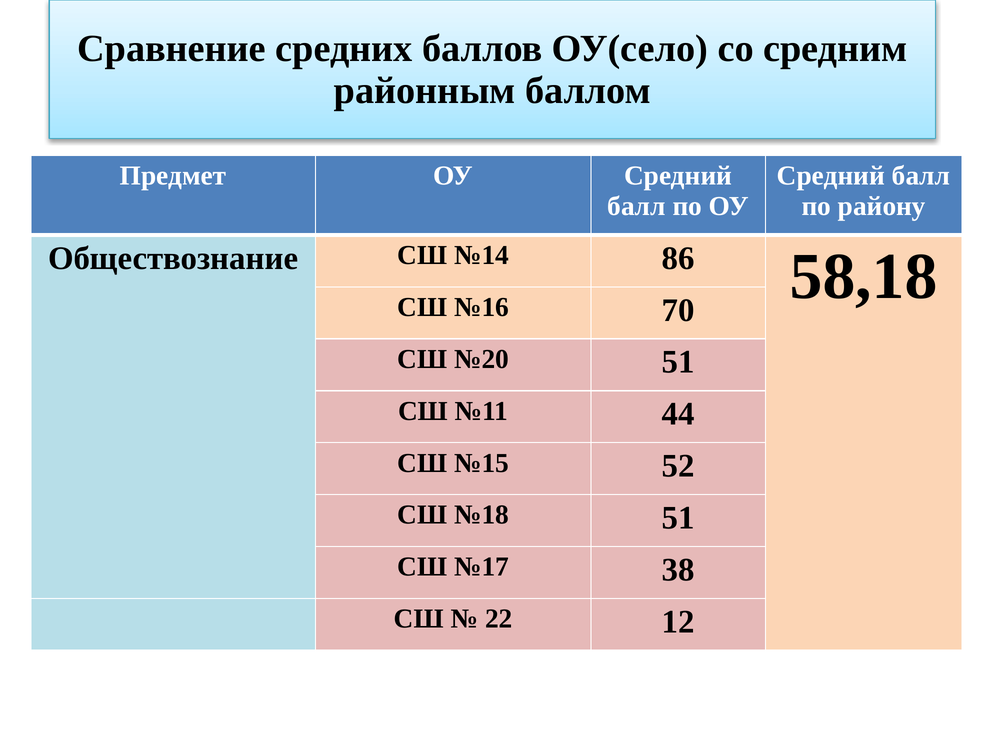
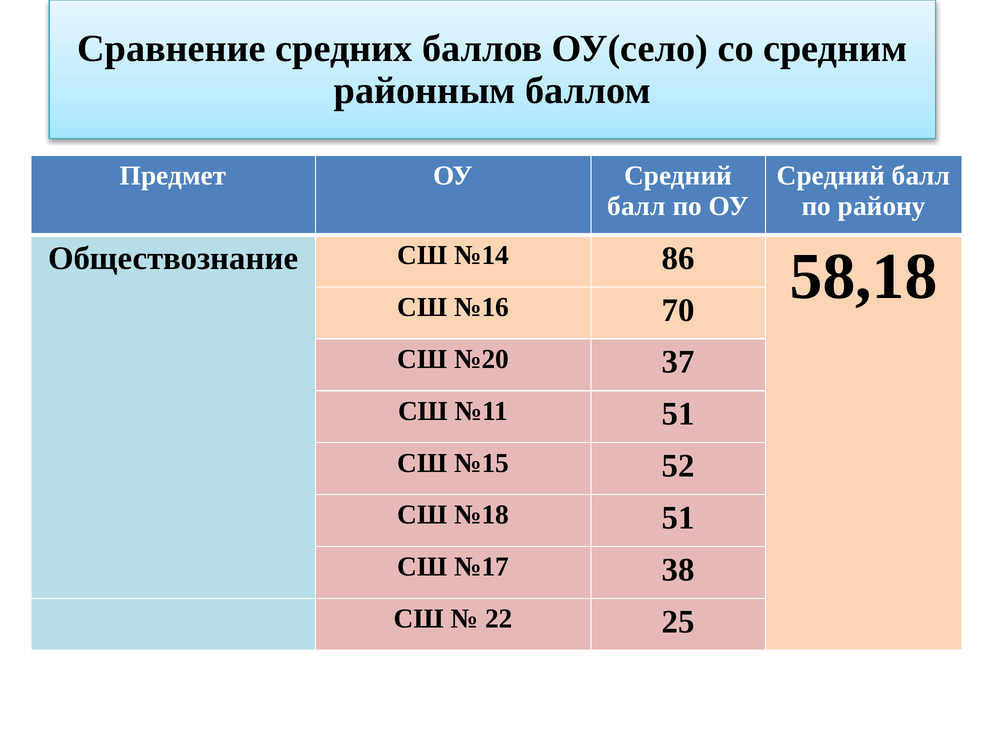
№20 51: 51 -> 37
№11 44: 44 -> 51
12: 12 -> 25
